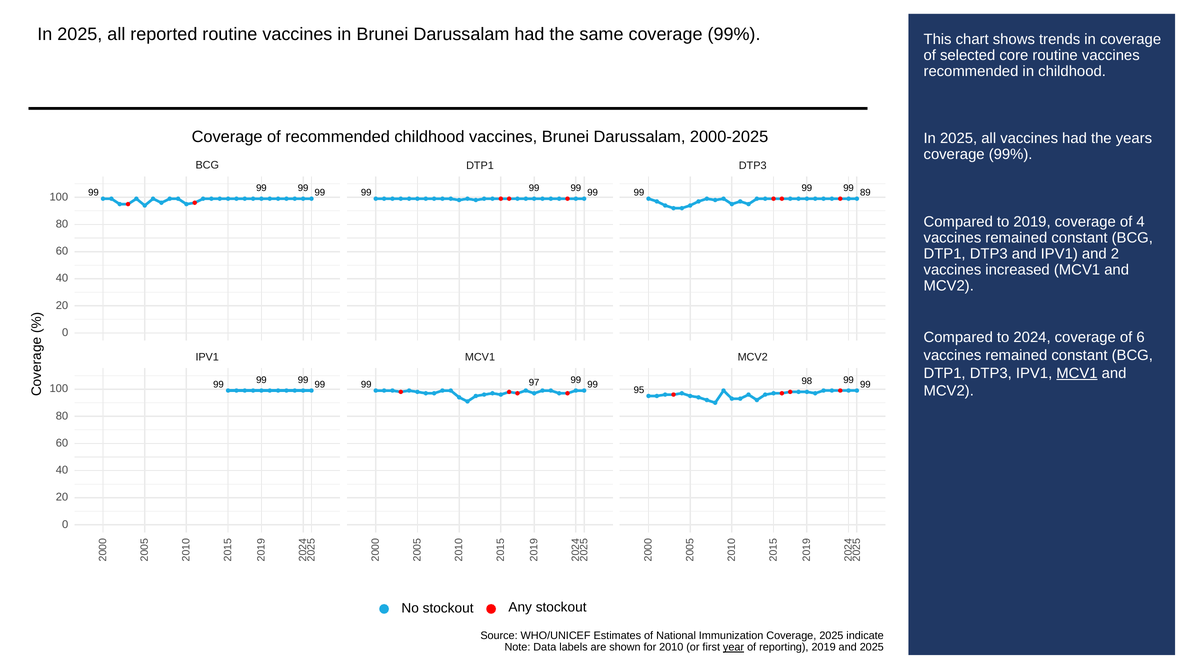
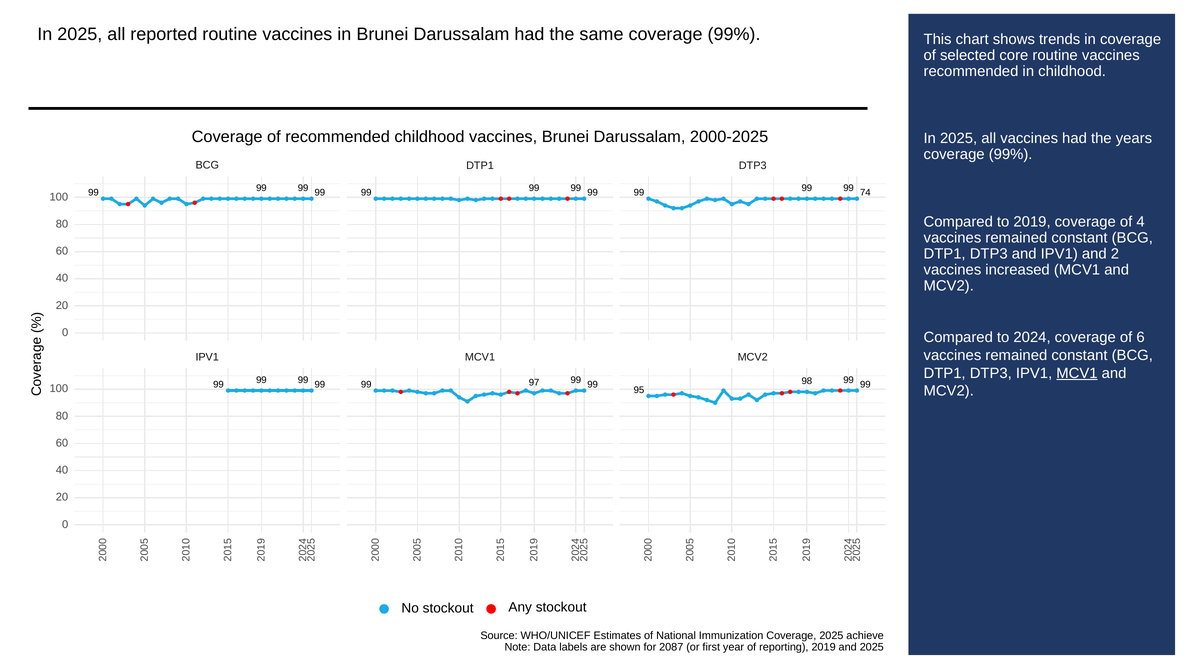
89: 89 -> 74
indicate: indicate -> achieve
2010: 2010 -> 2087
year underline: present -> none
